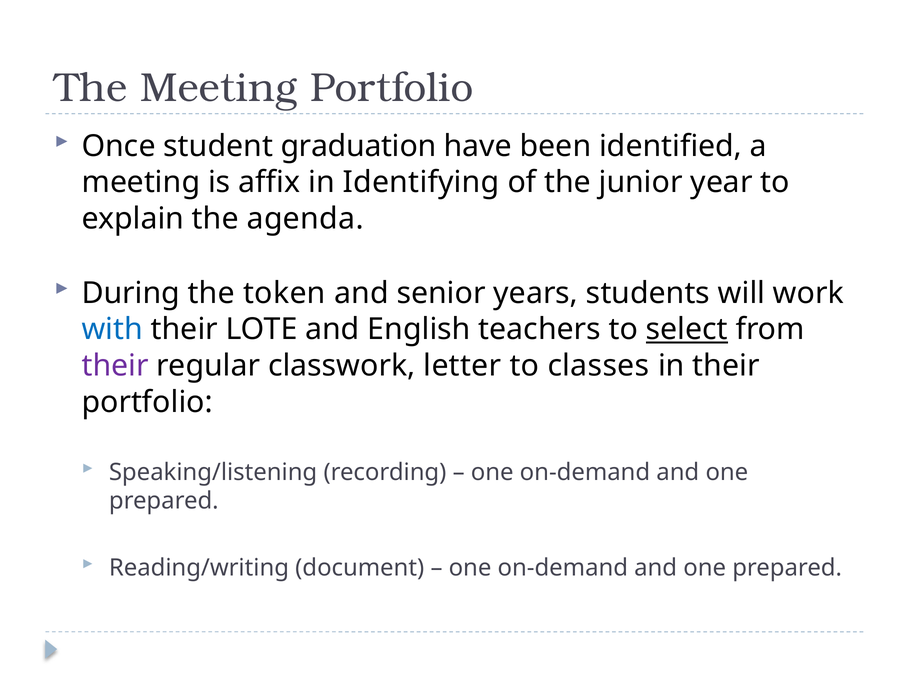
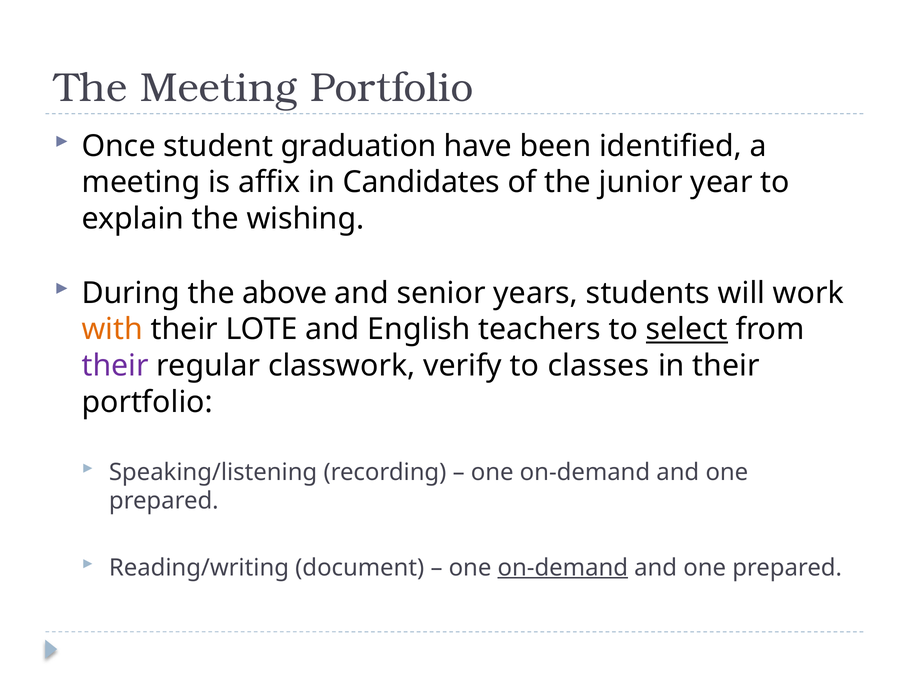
Identifying: Identifying -> Candidates
agenda: agenda -> wishing
token: token -> above
with colour: blue -> orange
letter: letter -> verify
on-demand at (563, 567) underline: none -> present
